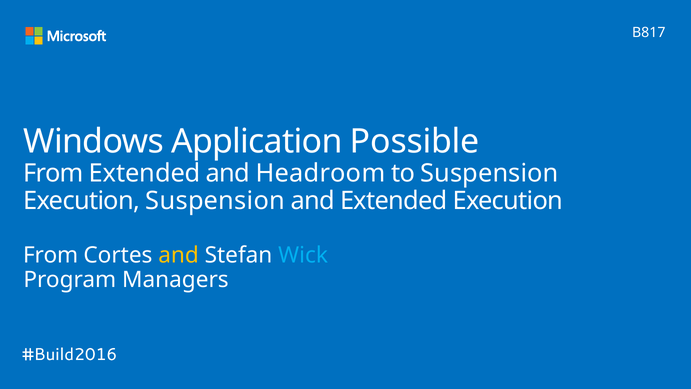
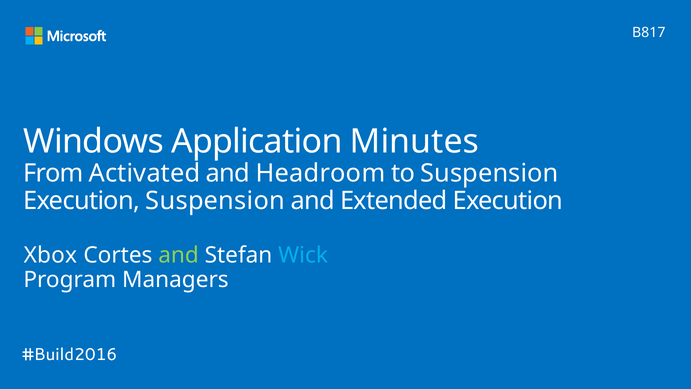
Possible: Possible -> Minutes
From Extended: Extended -> Activated
From at (51, 255): From -> Xbox
and at (179, 255) colour: yellow -> light green
